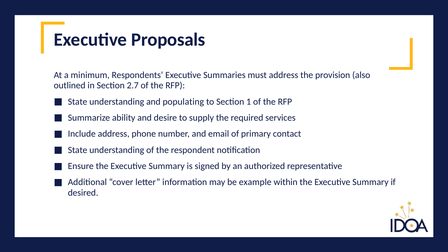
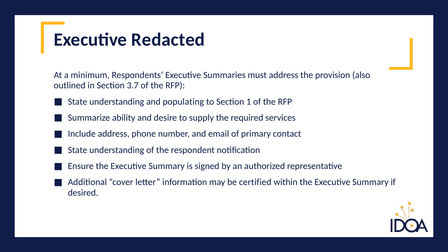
Proposals: Proposals -> Redacted
2.7: 2.7 -> 3.7
example: example -> certified
